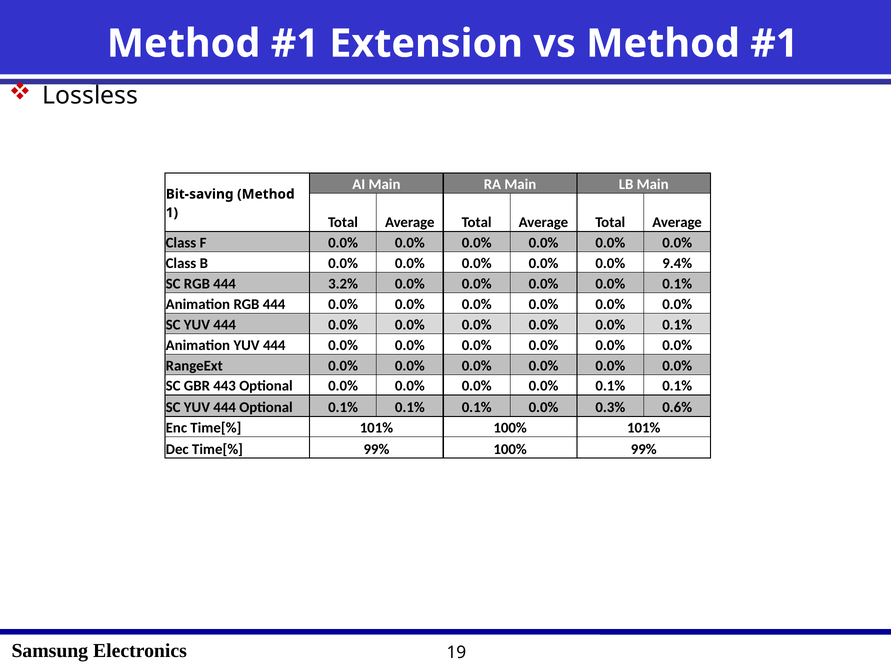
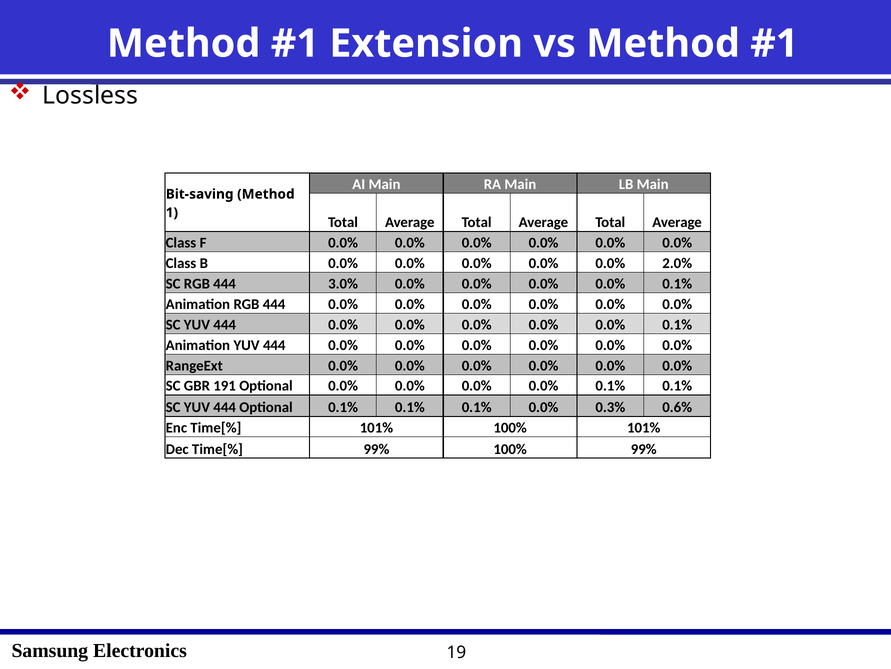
9.4%: 9.4% -> 2.0%
3.2%: 3.2% -> 3.0%
443: 443 -> 191
